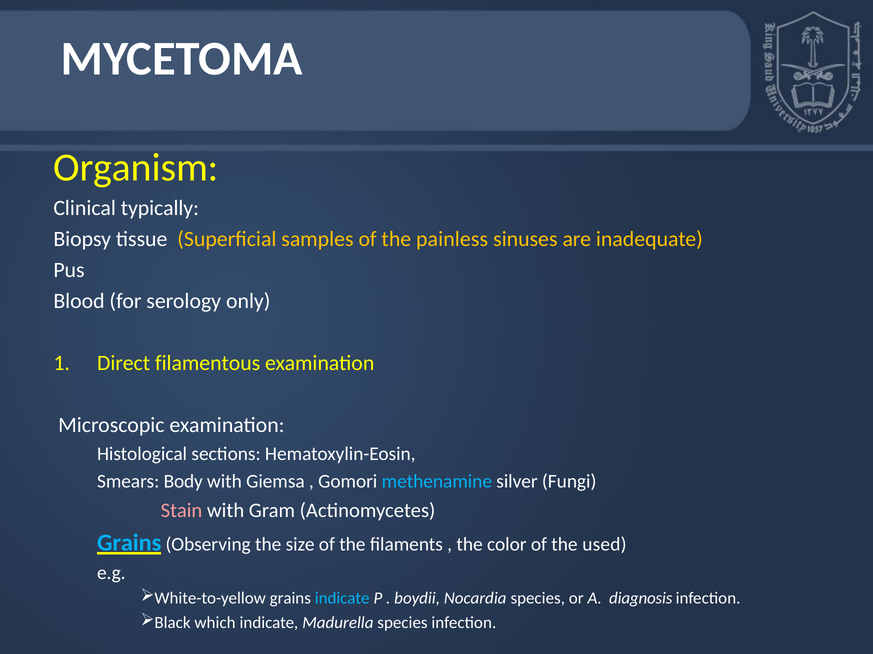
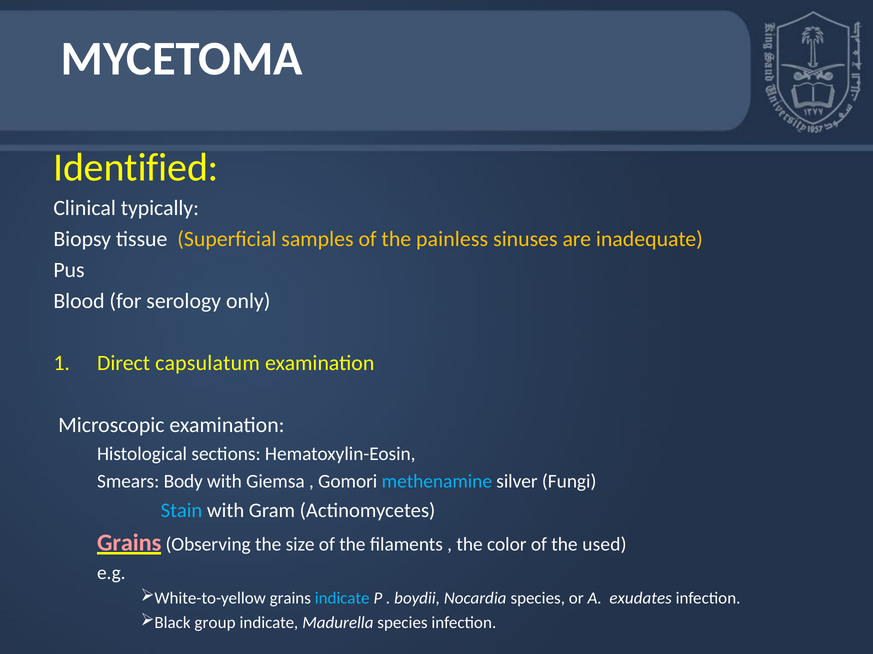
Organism: Organism -> Identified
filamentous: filamentous -> capsulatum
Stain colour: pink -> light blue
Grains at (129, 543) colour: light blue -> pink
diagnosis: diagnosis -> exudates
which: which -> group
